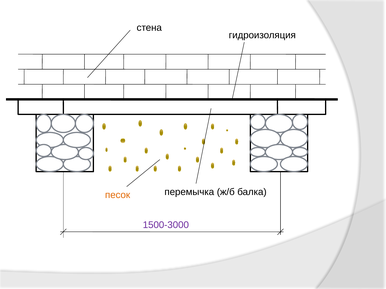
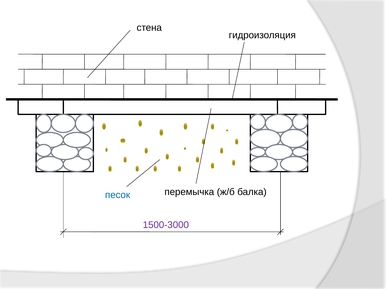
песок colour: orange -> blue
